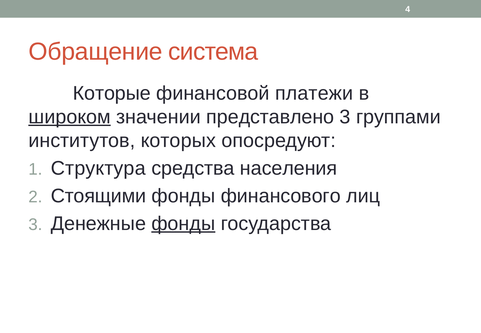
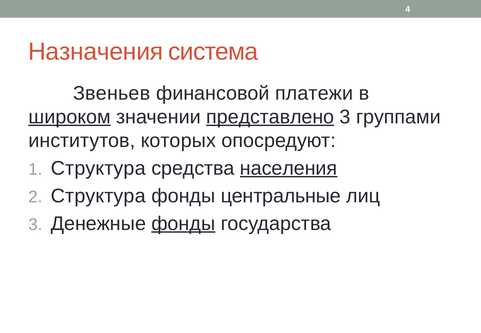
Обращение: Обращение -> Назначения
Которые: Которые -> Звеньев
представлено underline: none -> present
населения underline: none -> present
Стоящими at (98, 196): Стоящими -> Структура
финансового: финансового -> центральные
